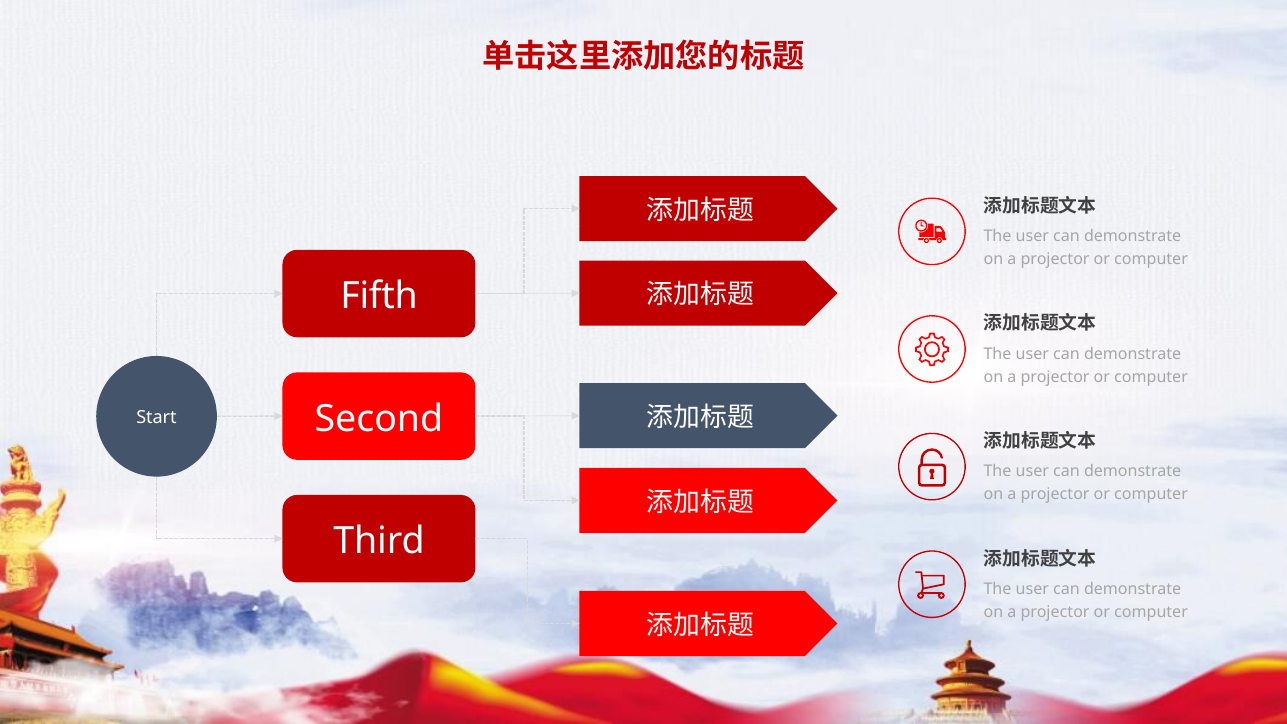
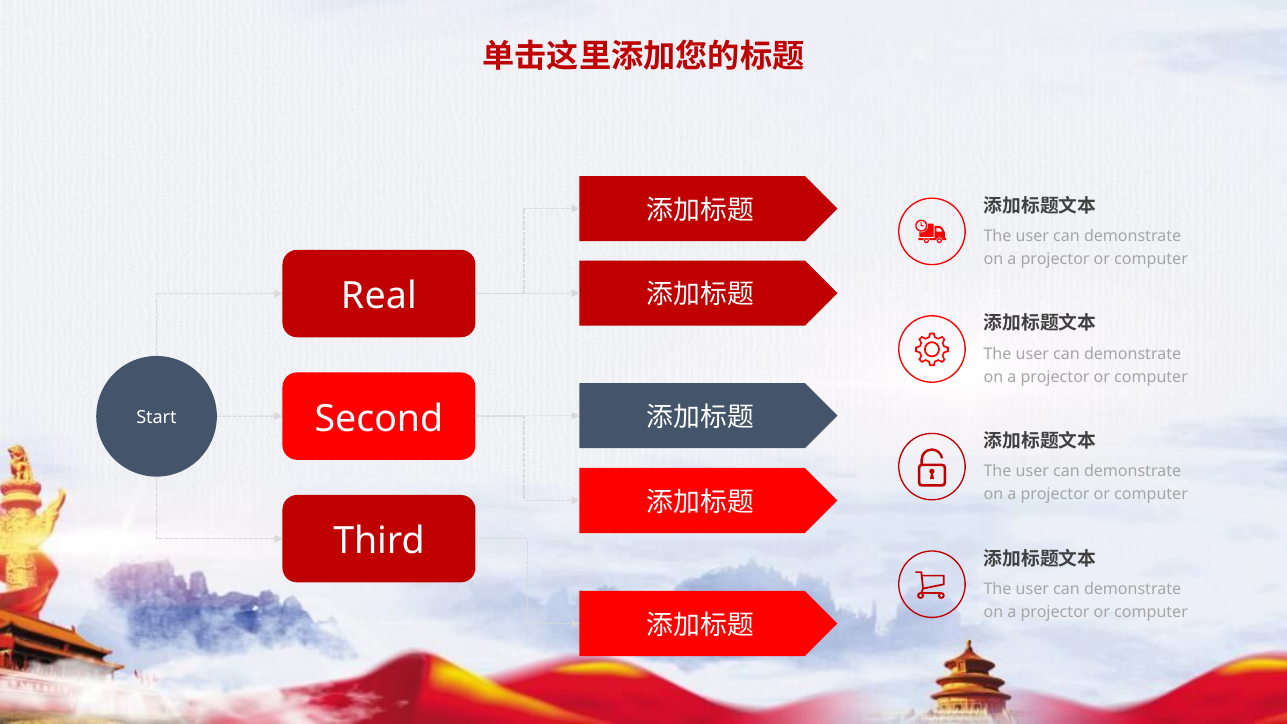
Fifth: Fifth -> Real
